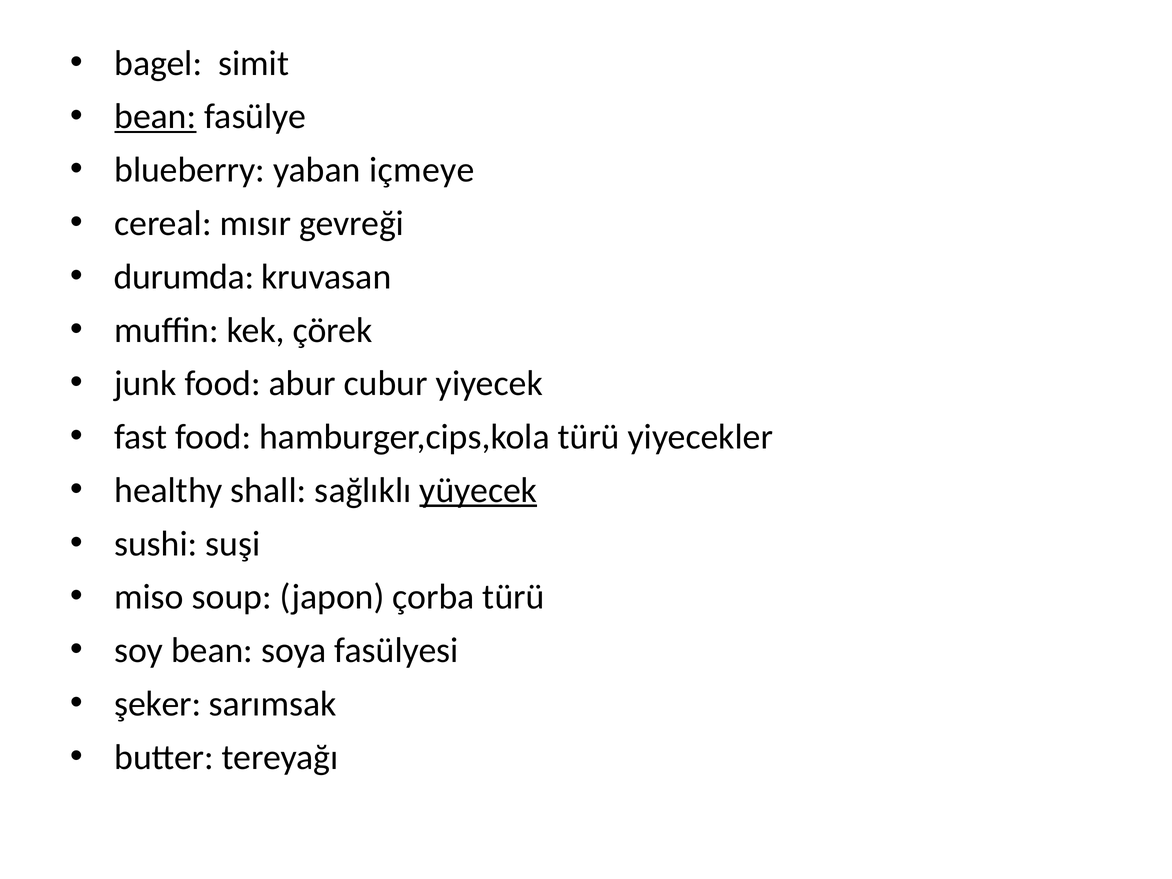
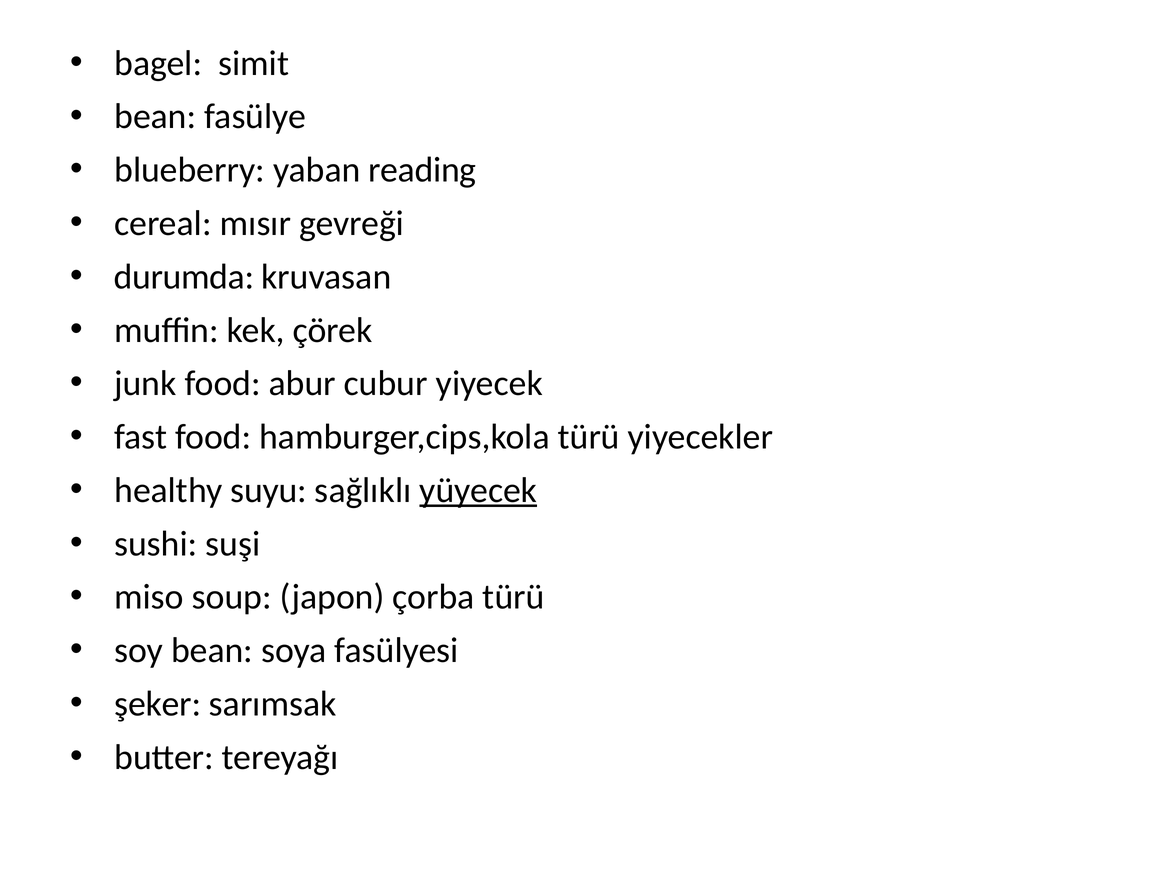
bean at (155, 117) underline: present -> none
içmeye: içmeye -> reading
shall: shall -> suyu
